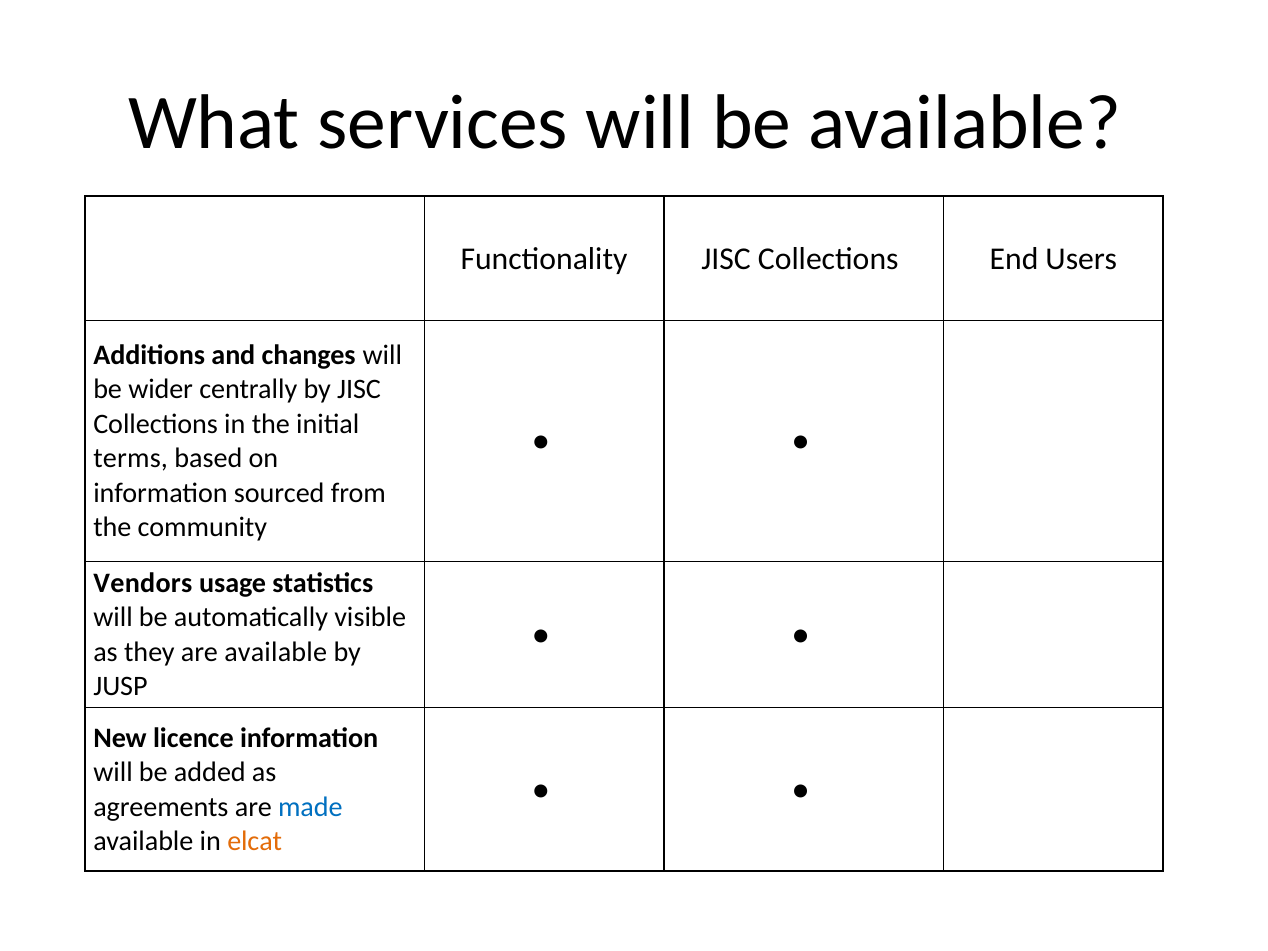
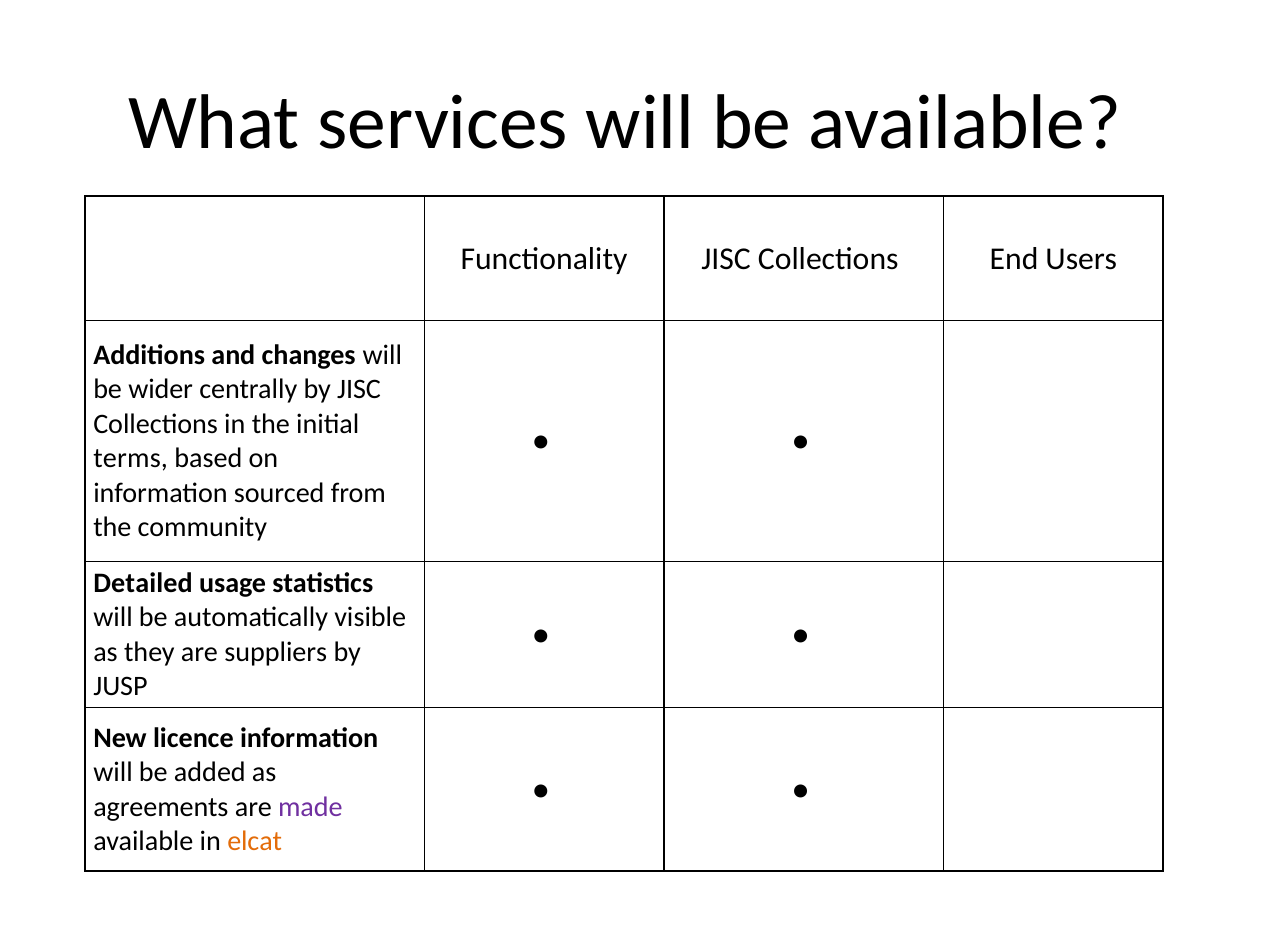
Vendors: Vendors -> Detailed
are available: available -> suppliers
made colour: blue -> purple
